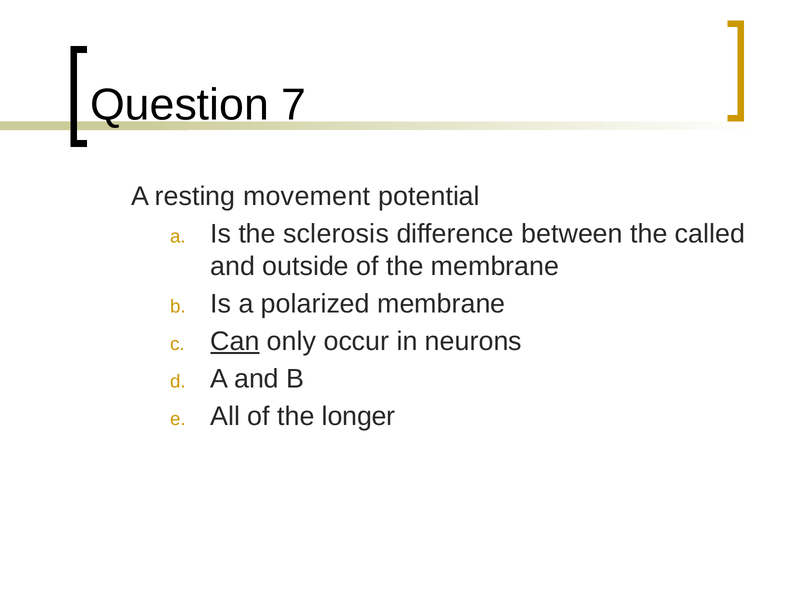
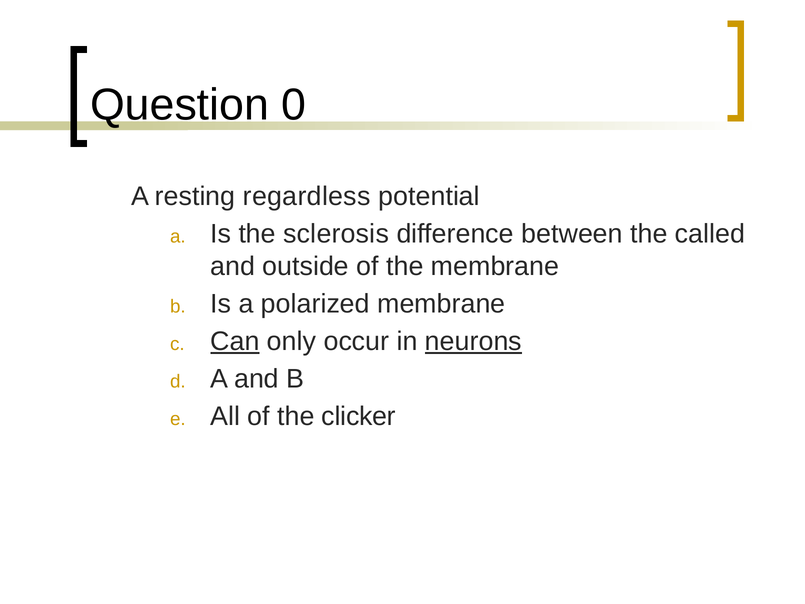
7: 7 -> 0
movement: movement -> regardless
neurons underline: none -> present
longer: longer -> clicker
